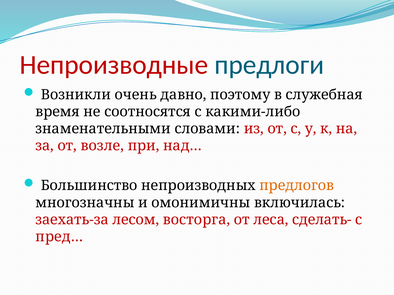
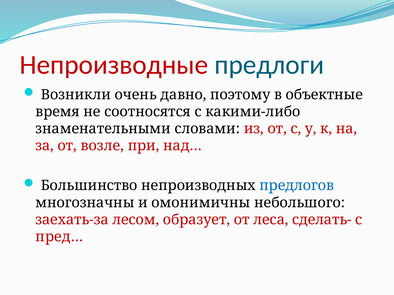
служебная: служебная -> объектные
предлогов colour: orange -> blue
включилась: включилась -> небольшого
восторга: восторга -> образует
